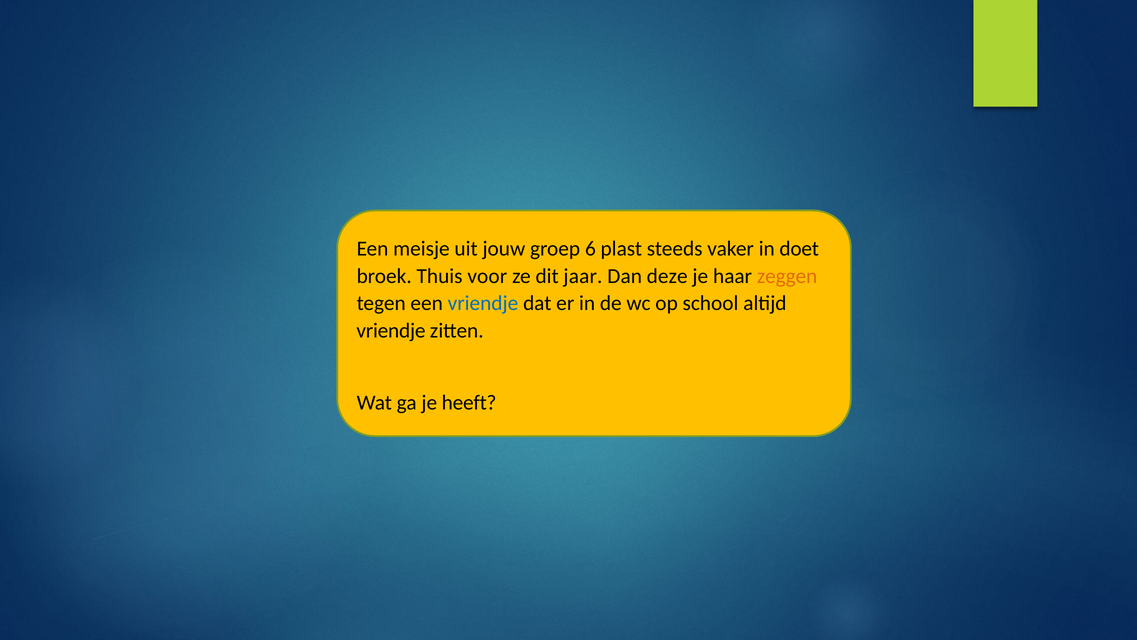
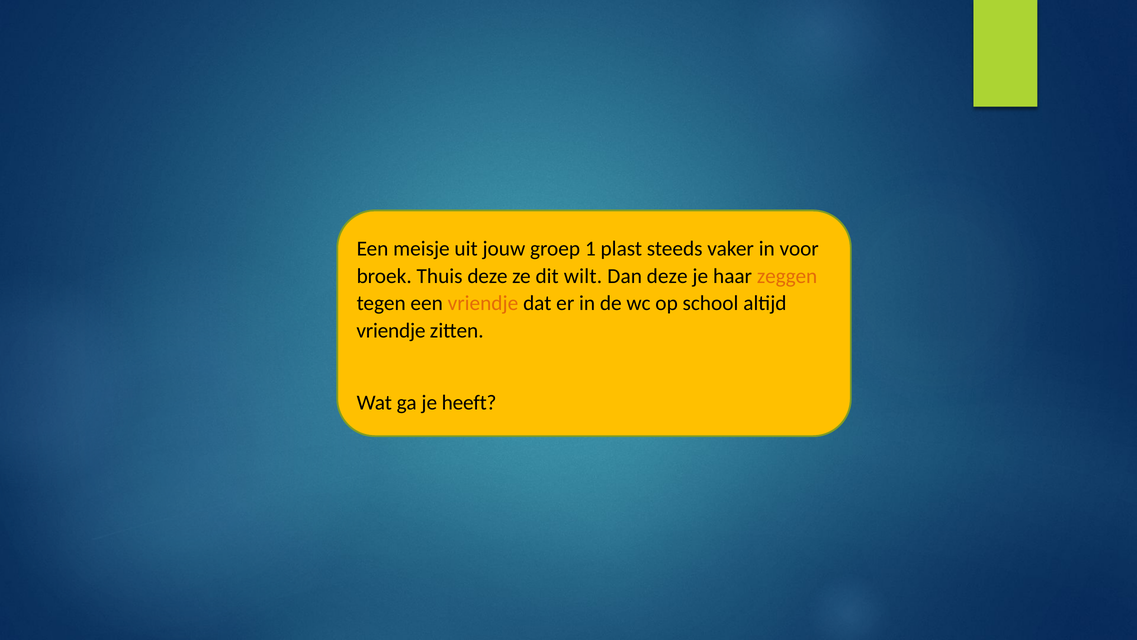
6: 6 -> 1
doet: doet -> voor
Thuis voor: voor -> deze
jaar: jaar -> wilt
vriendje at (483, 303) colour: blue -> orange
